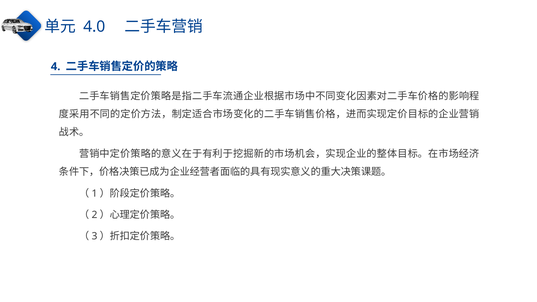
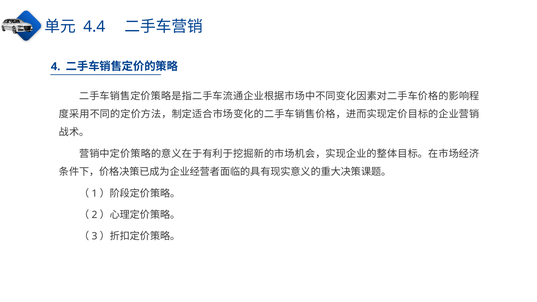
4.0: 4.0 -> 4.4
